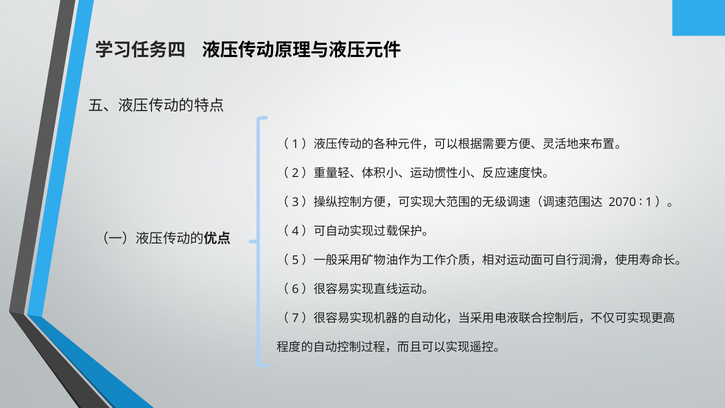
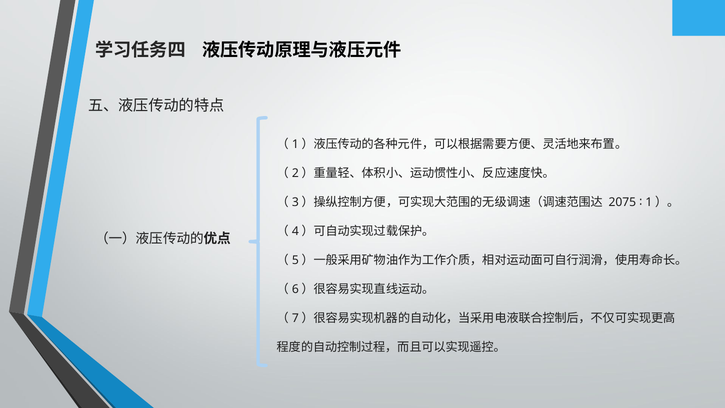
2070: 2070 -> 2075
